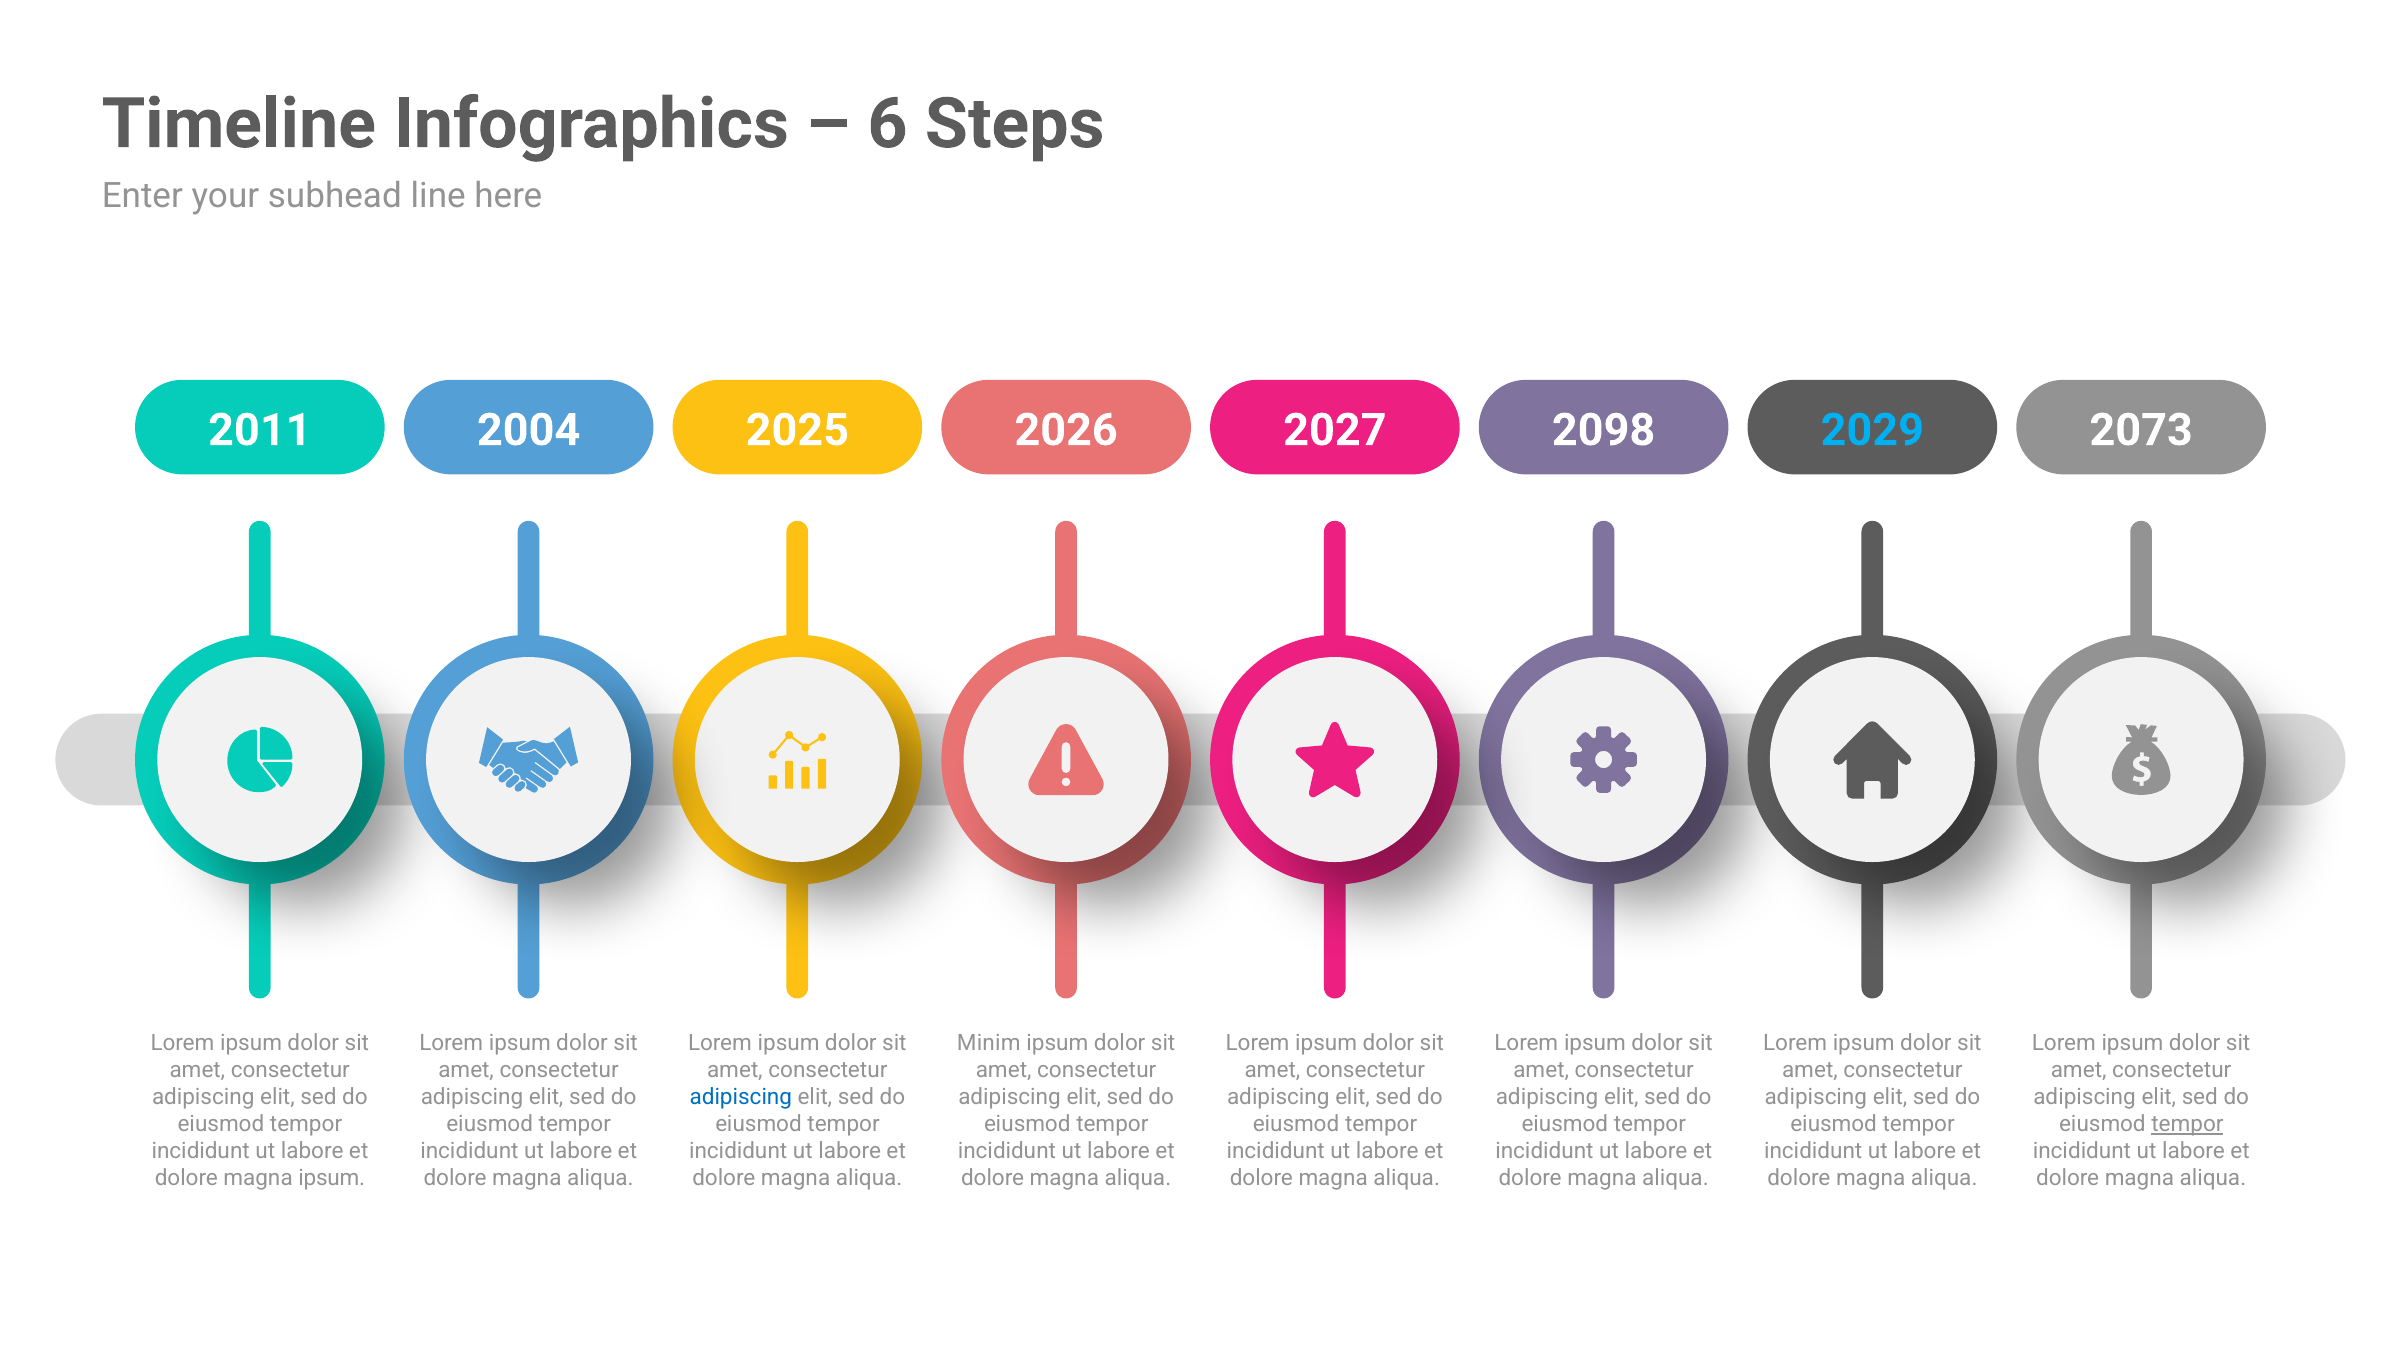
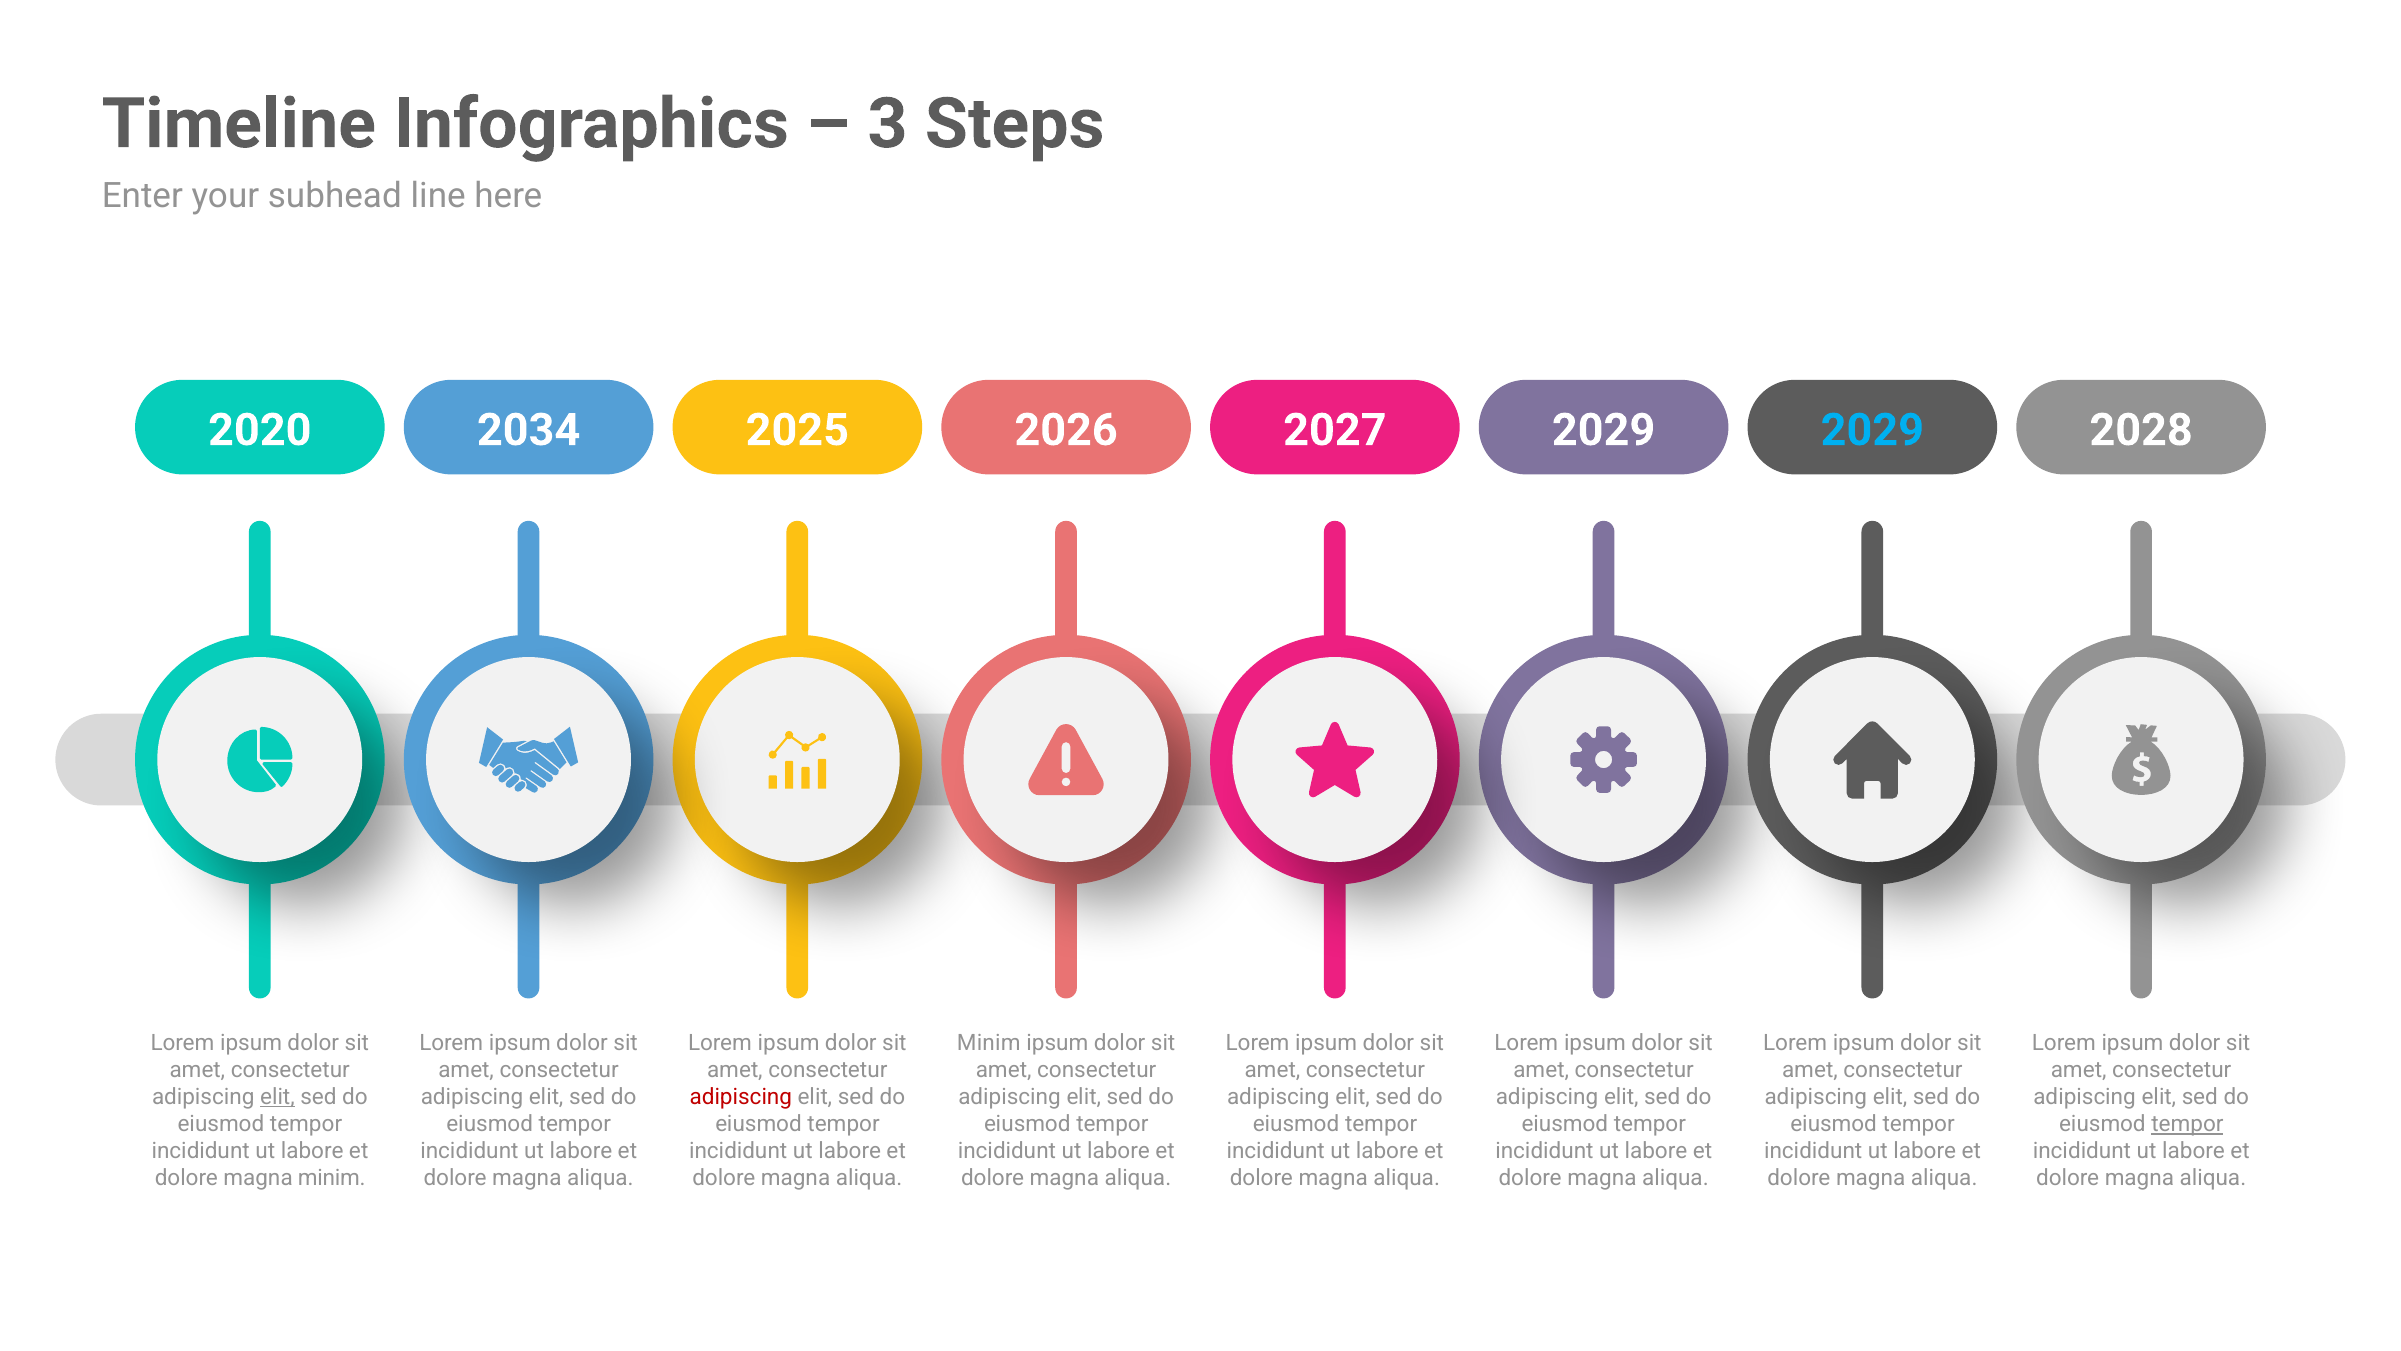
6: 6 -> 3
2011: 2011 -> 2020
2004: 2004 -> 2034
2026 2098: 2098 -> 2029
2073: 2073 -> 2028
elit at (277, 1097) underline: none -> present
adipiscing at (741, 1097) colour: blue -> red
magna ipsum: ipsum -> minim
